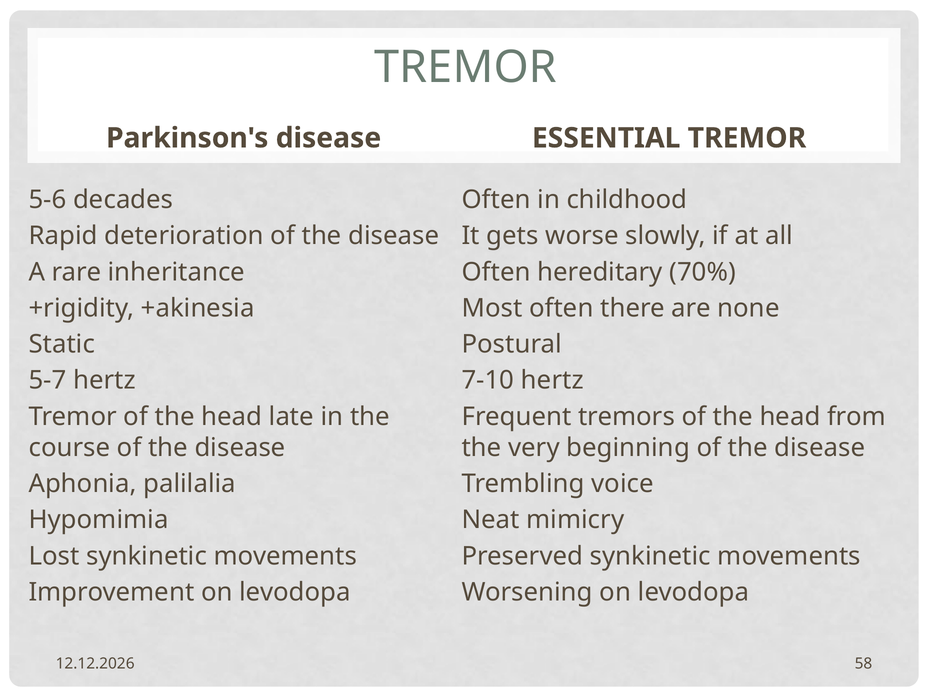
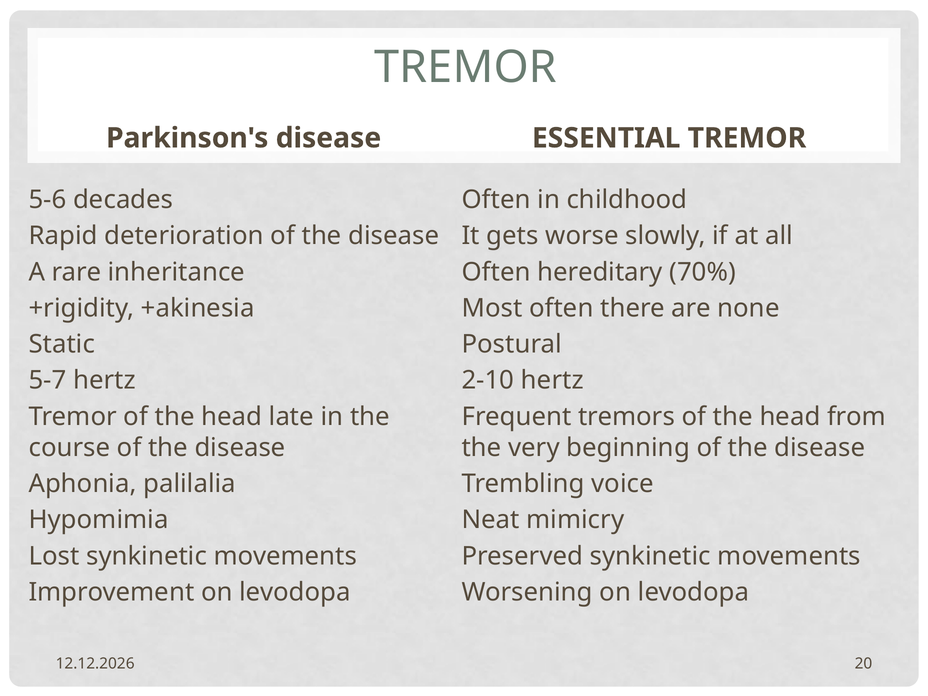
7-10: 7-10 -> 2-10
58: 58 -> 20
